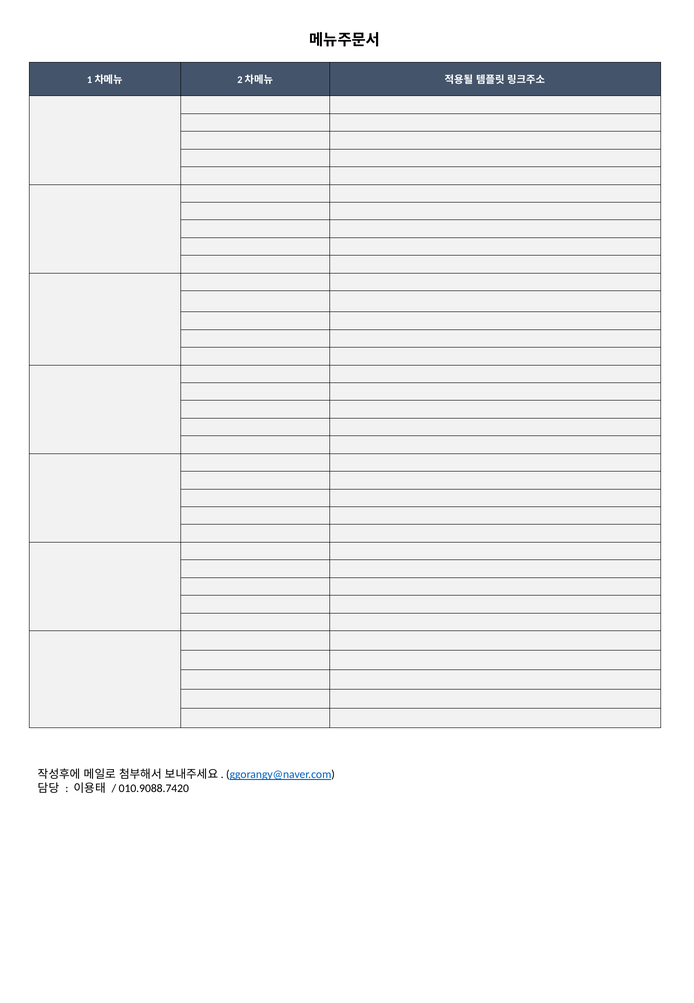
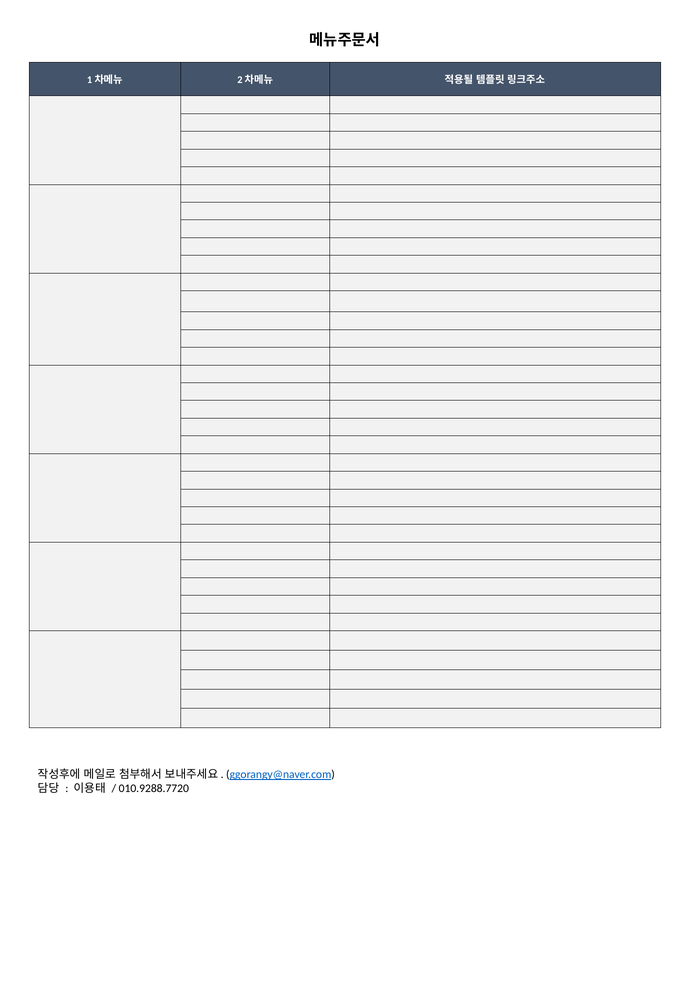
010.9088.7420: 010.9088.7420 -> 010.9288.7720
